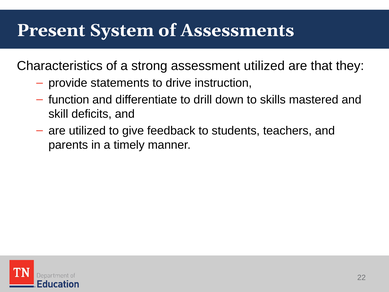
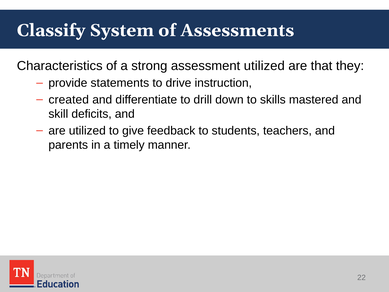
Present: Present -> Classify
function: function -> created
